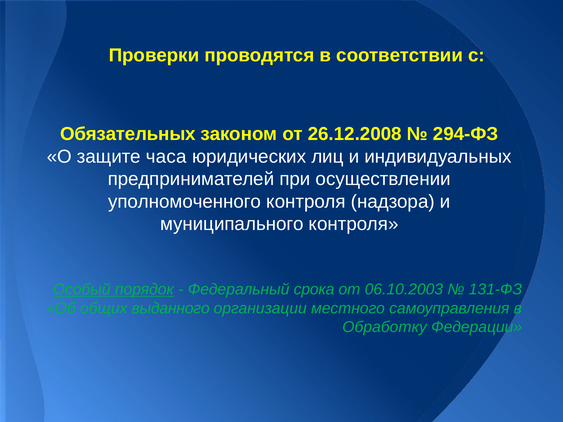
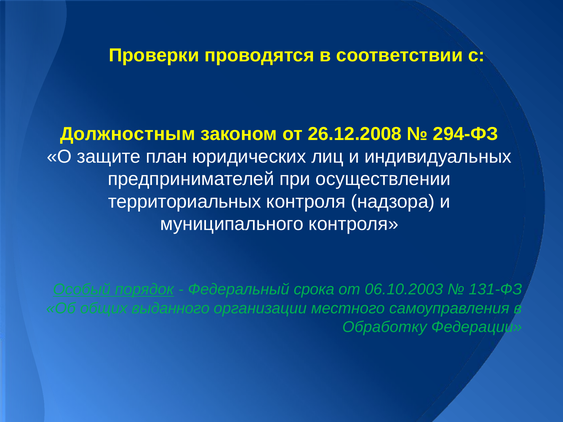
Обязательных: Обязательных -> Должностным
часа: часа -> план
уполномоченного: уполномоченного -> территориальных
